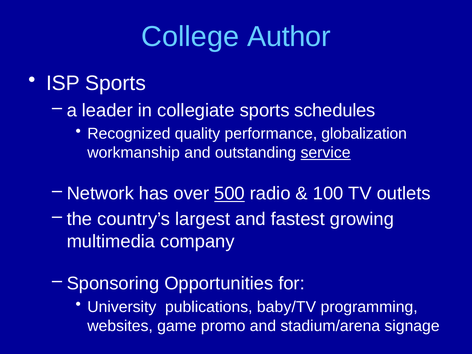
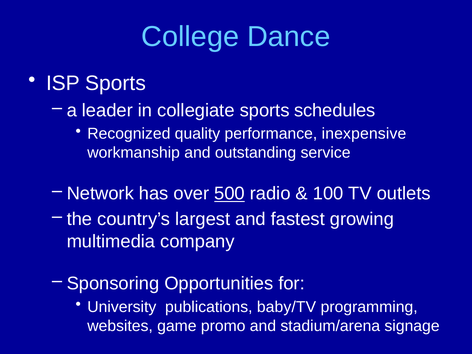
Author: Author -> Dance
globalization: globalization -> inexpensive
service underline: present -> none
